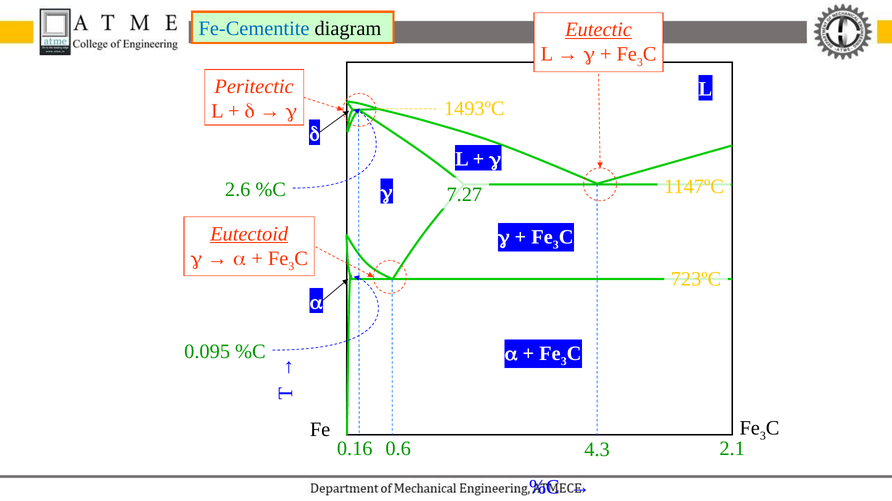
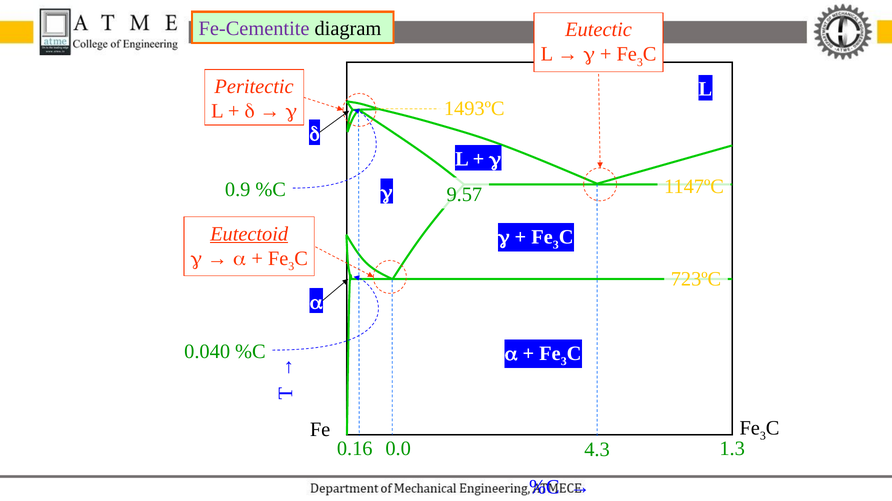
Fe-Cementite colour: blue -> purple
Eutectic underline: present -> none
2.6: 2.6 -> 0.9
7.27: 7.27 -> 9.57
0.095: 0.095 -> 0.040
0.6: 0.6 -> 0.0
2.1: 2.1 -> 1.3
